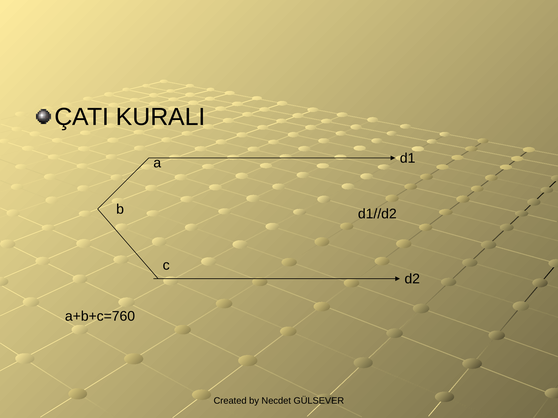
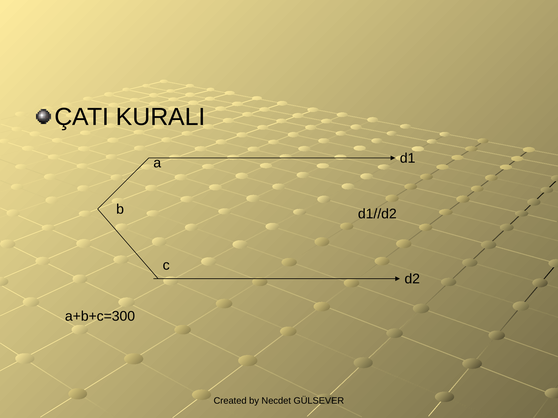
a+b+c=760: a+b+c=760 -> a+b+c=300
